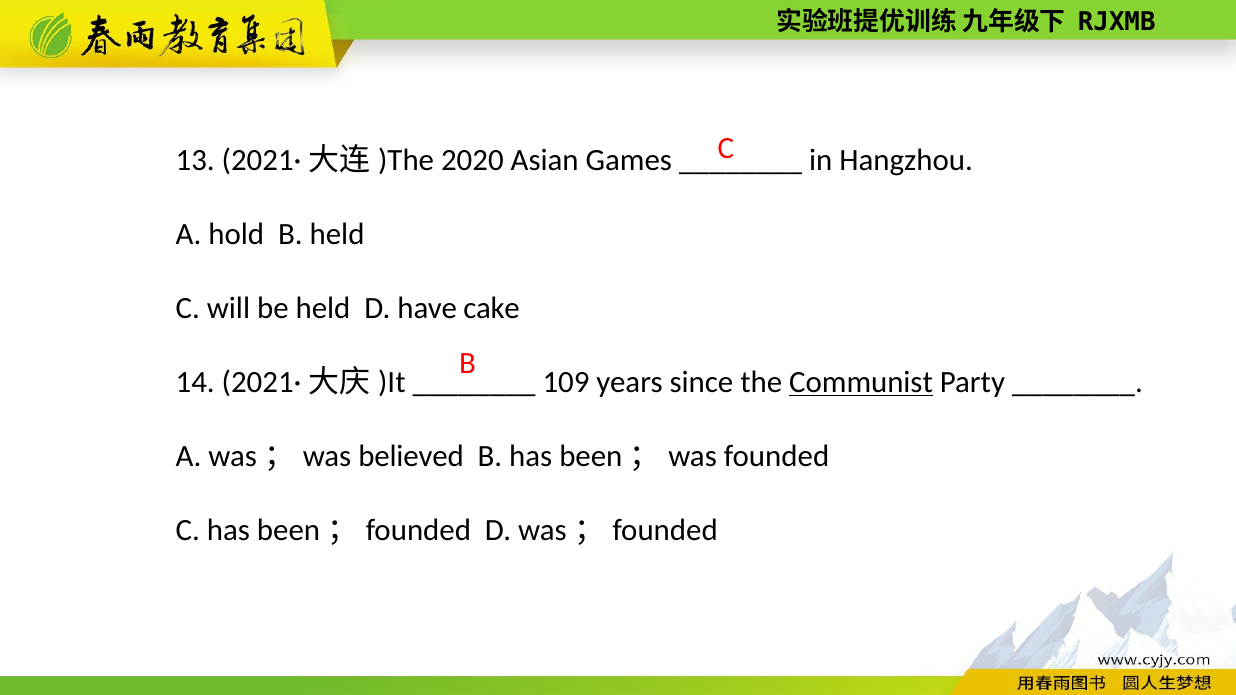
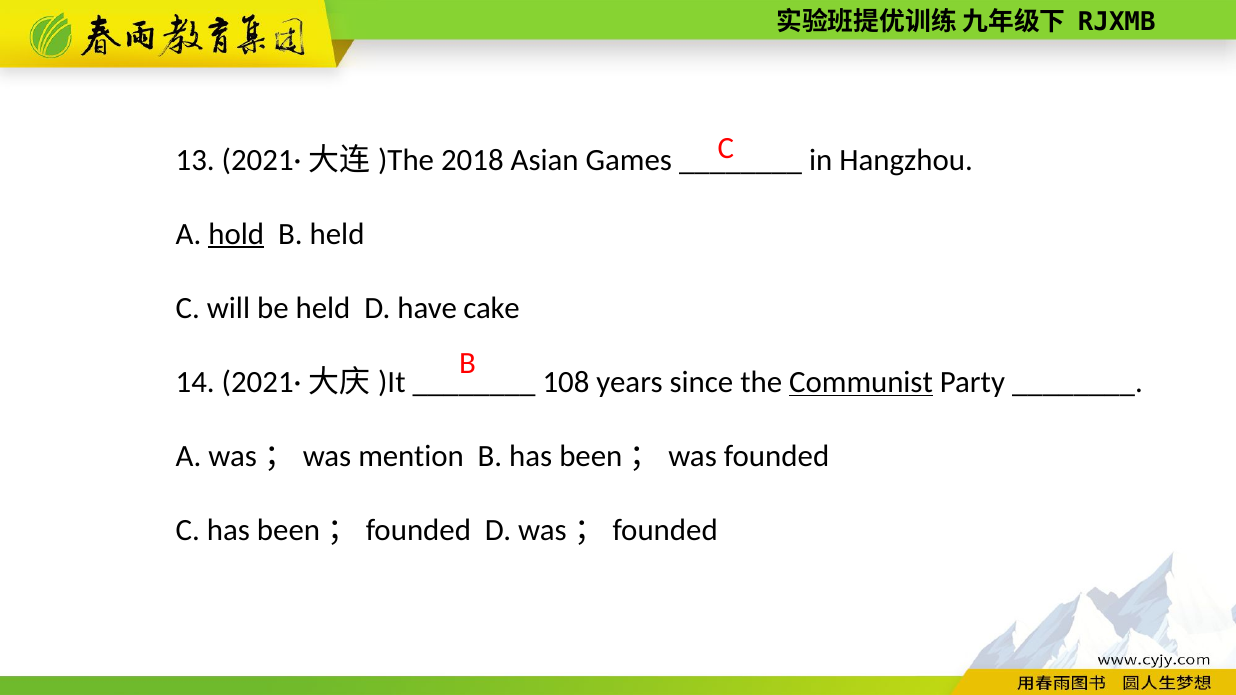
2020: 2020 -> 2018
hold underline: none -> present
109: 109 -> 108
believed: believed -> mention
